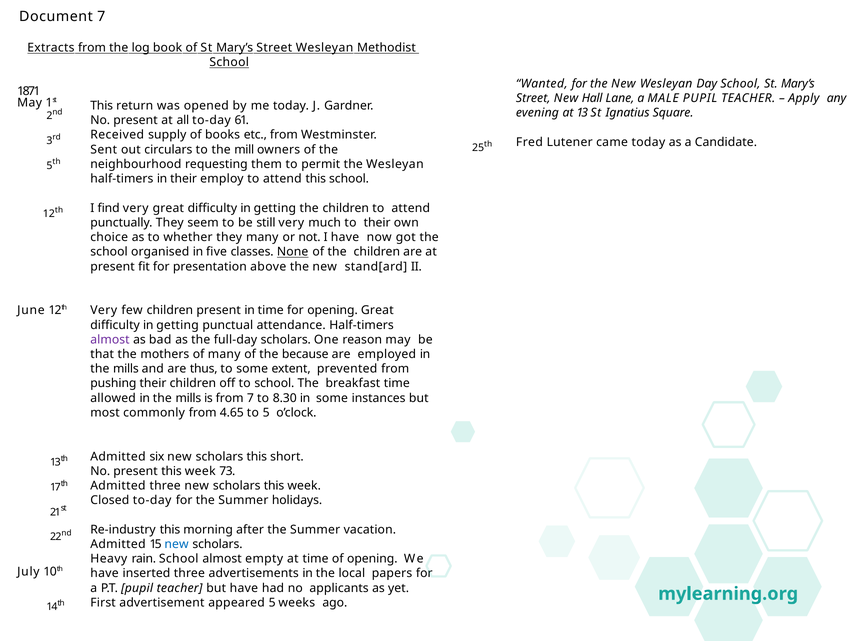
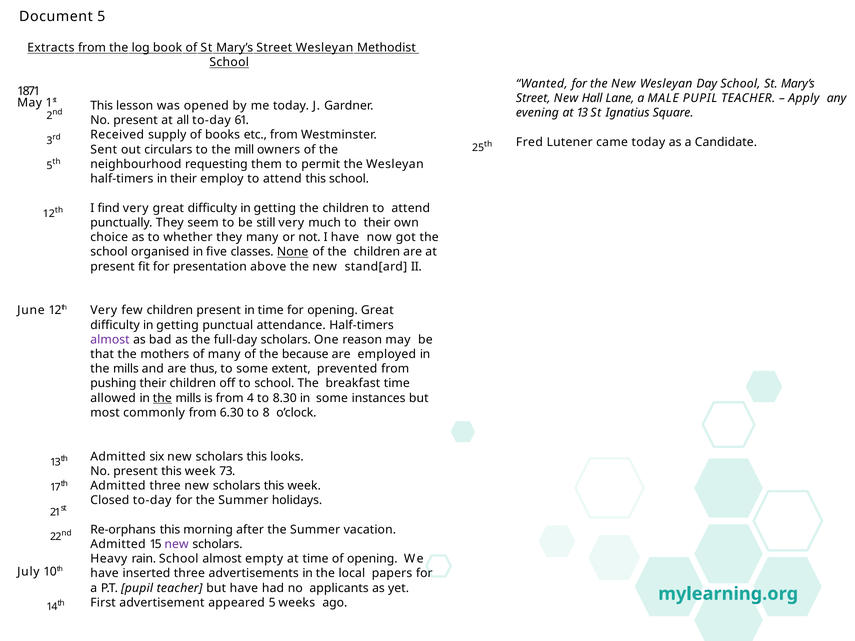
Document 7: 7 -> 5
return: return -> lesson
the at (162, 398) underline: none -> present
from 7: 7 -> 4
4.65: 4.65 -> 6.30
to 5: 5 -> 8
short: short -> looks
Re-industry: Re-industry -> Re-orphans
new at (176, 544) colour: blue -> purple
